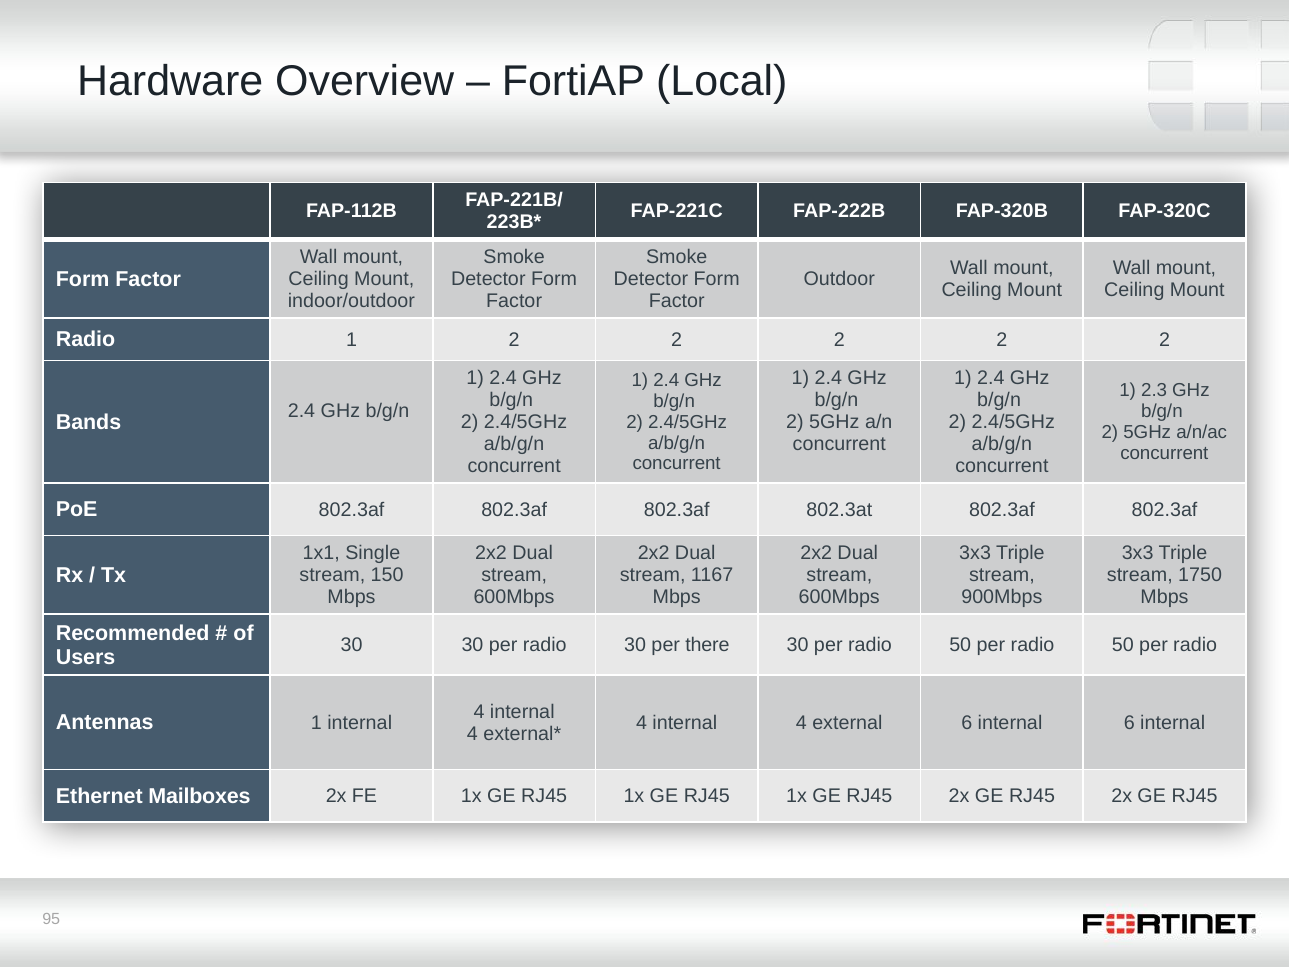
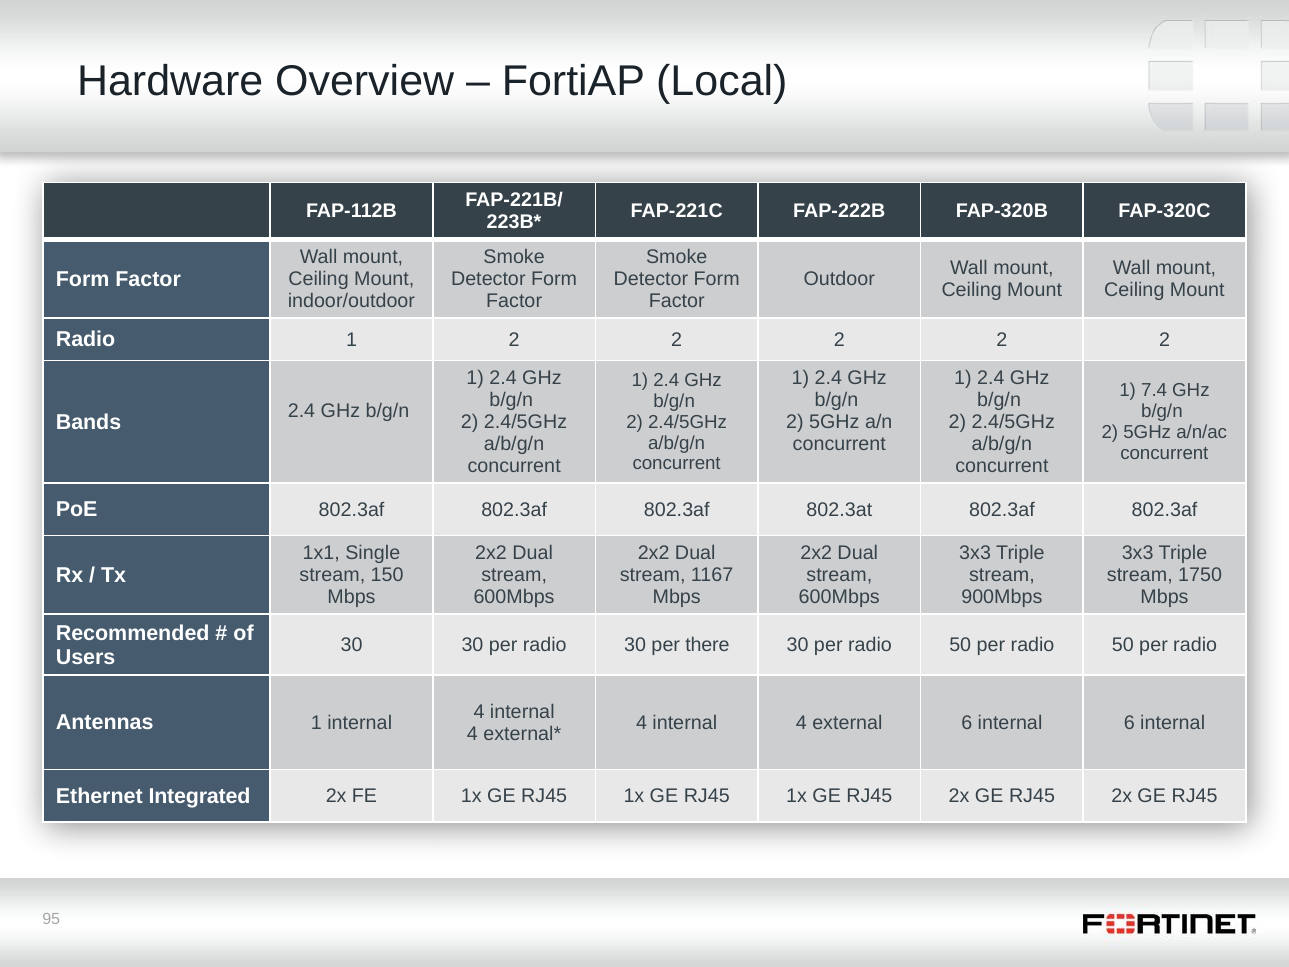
2.3: 2.3 -> 7.4
Mailboxes: Mailboxes -> Integrated
